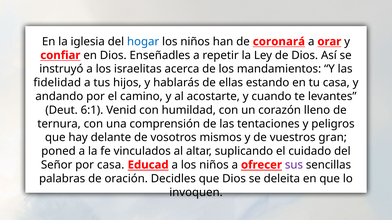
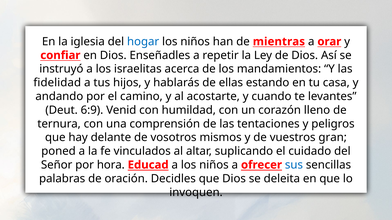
coronará: coronará -> mientras
6:1: 6:1 -> 6:9
por casa: casa -> hora
sus colour: purple -> blue
